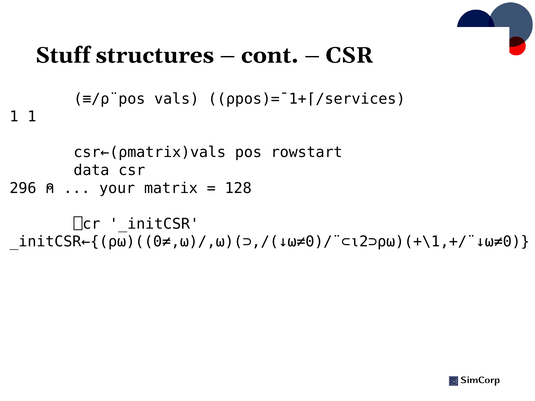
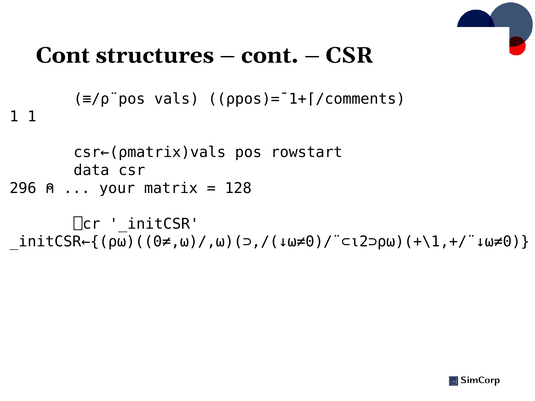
Stuff at (63, 55): Stuff -> Cont
⍴pos)=¯1+⌈/services: ⍴pos)=¯1+⌈/services -> ⍴pos)=¯1+⌈/comments
